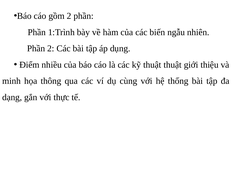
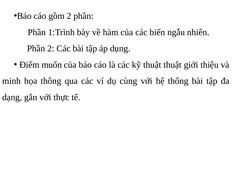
nhiều: nhiều -> muốn
